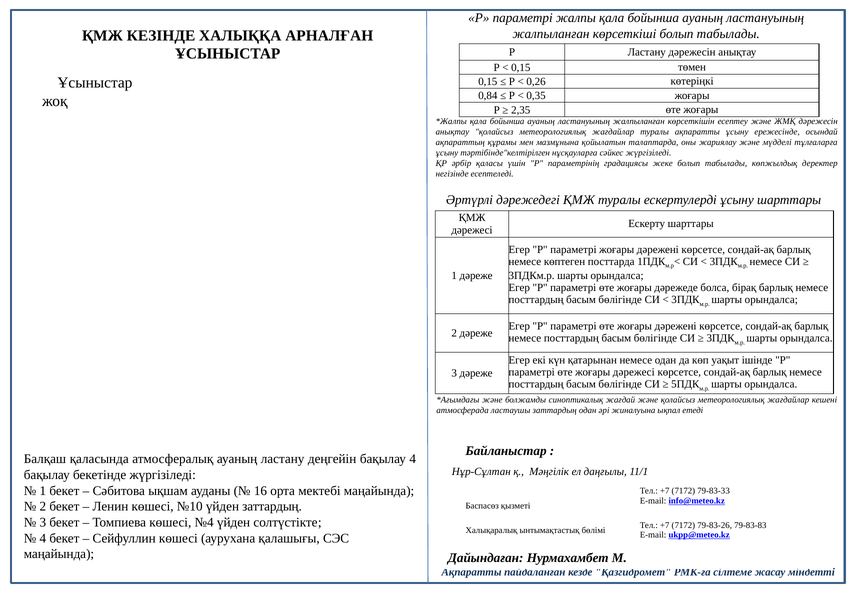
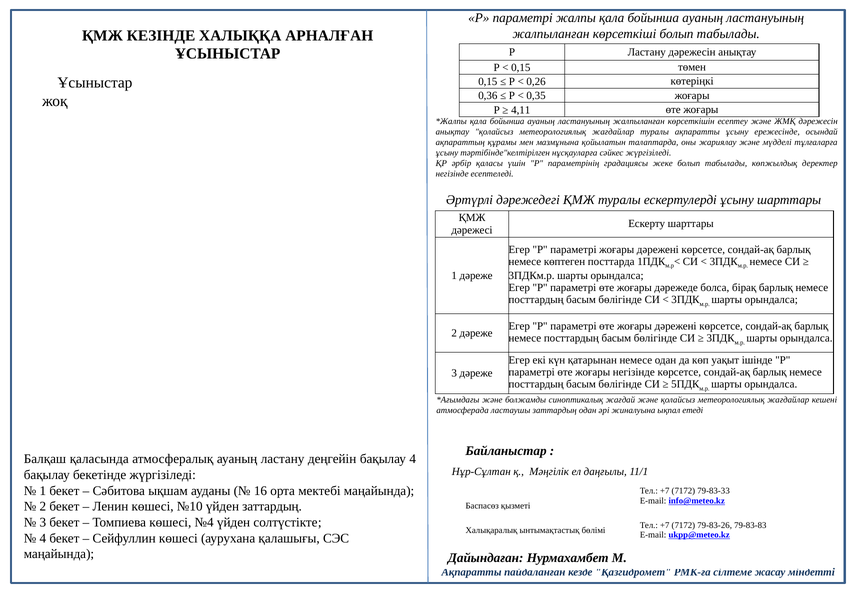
0,84: 0,84 -> 0,36
2,35: 2,35 -> 4,11
жоғары дәрежесі: дәрежесі -> негізінде
